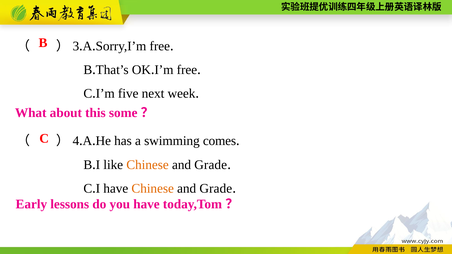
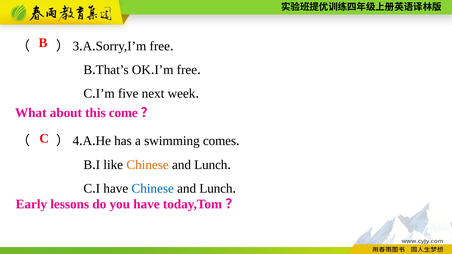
some: some -> come
Grade at (211, 165): Grade -> Lunch
Chinese at (153, 189) colour: orange -> blue
Grade at (216, 189): Grade -> Lunch
